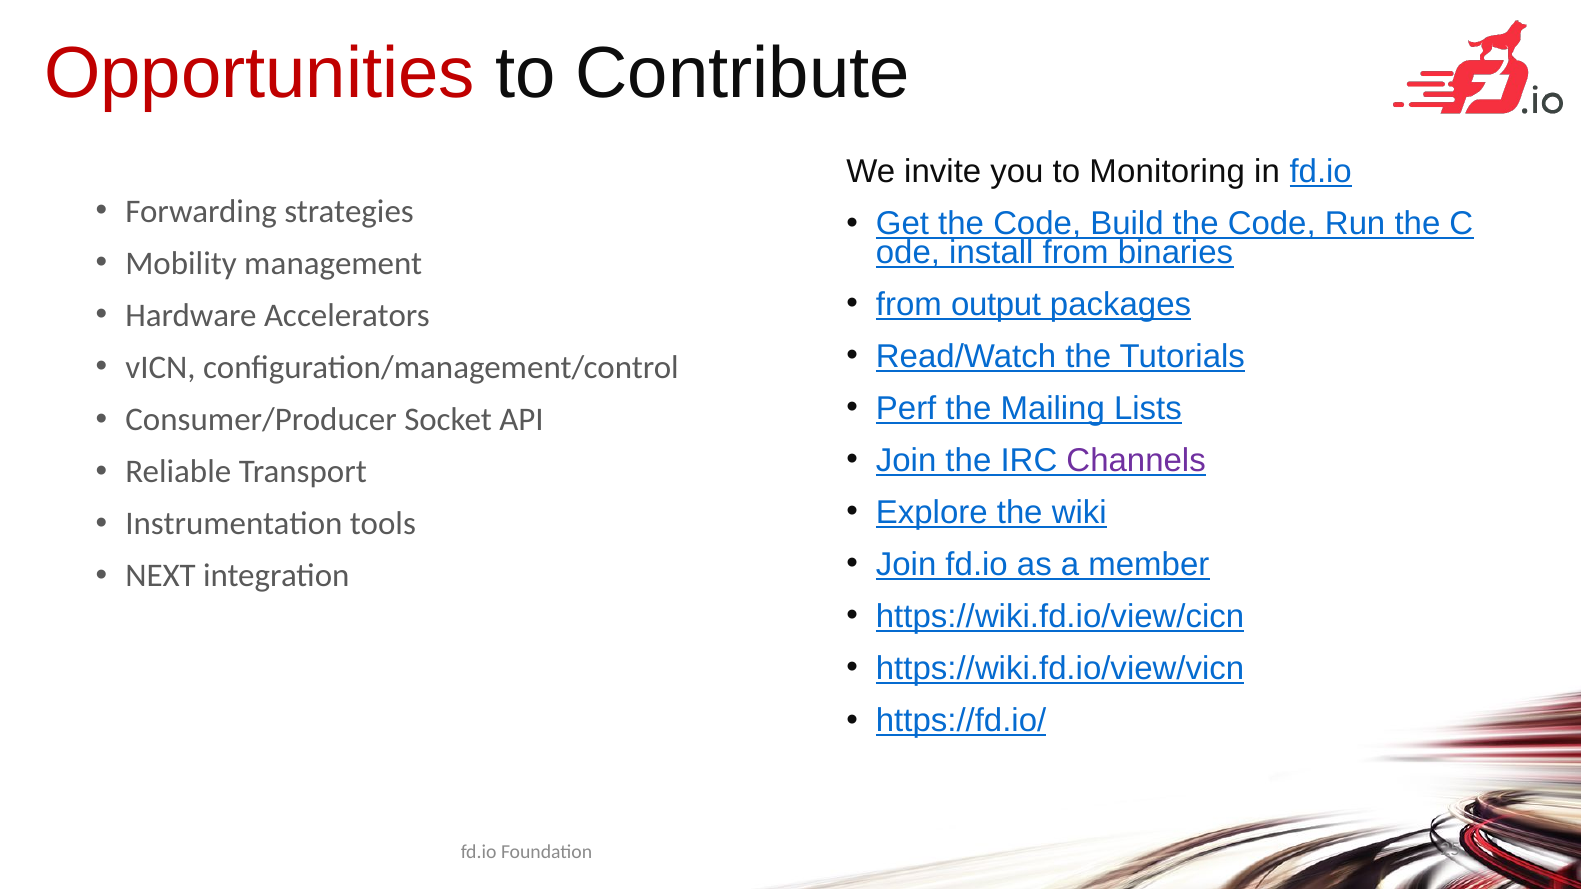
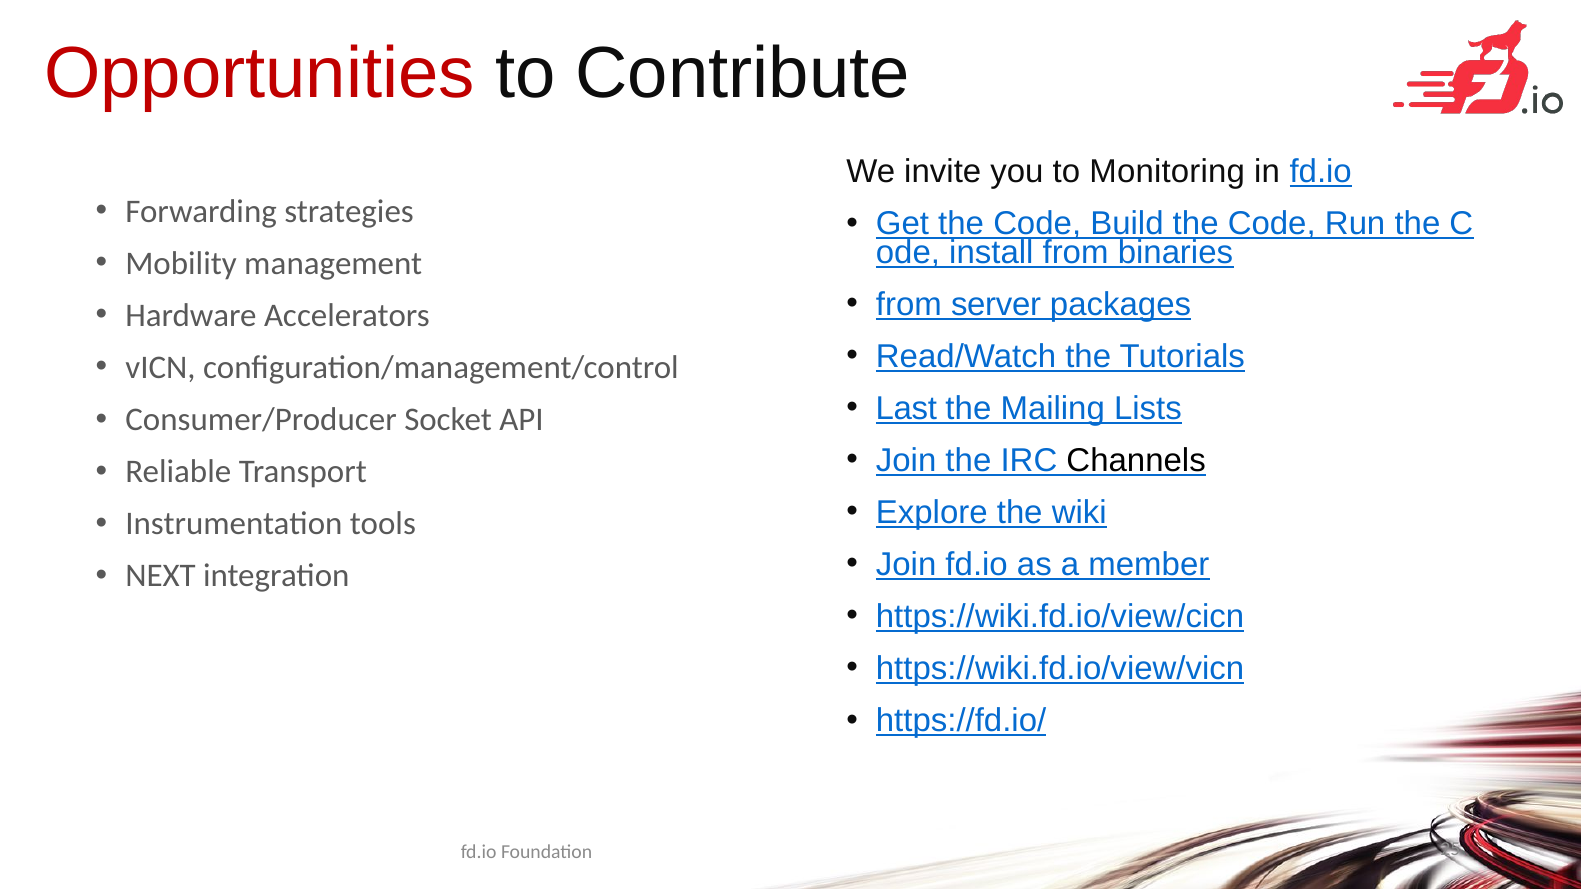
output: output -> server
Perf: Perf -> Last
Channels colour: purple -> black
